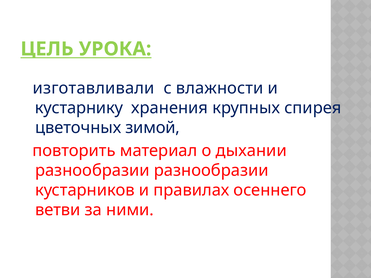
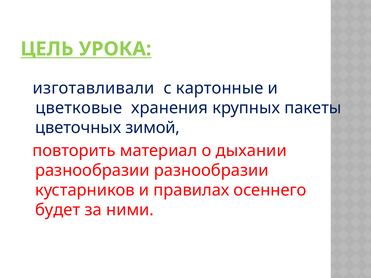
влажности: влажности -> картонные
кустарнику: кустарнику -> цветковые
спирея: спирея -> пакеты
ветви: ветви -> будет
